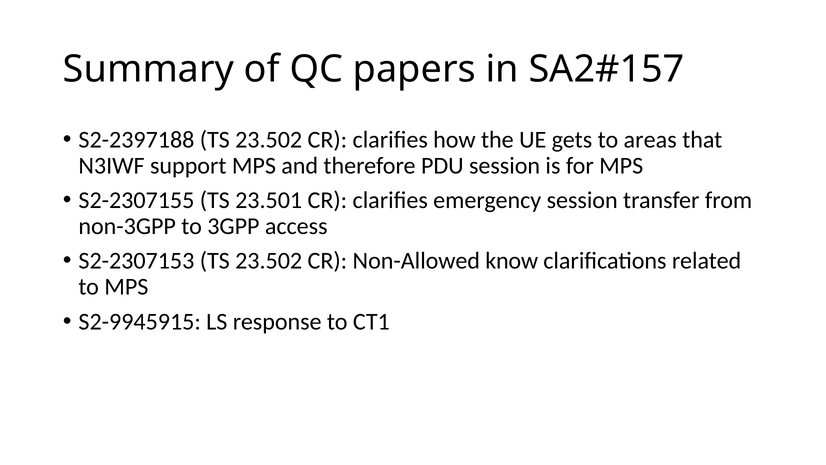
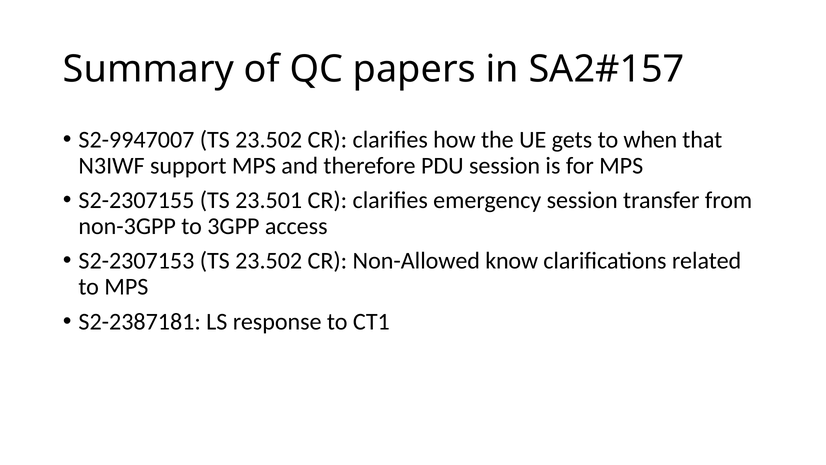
S2-2397188: S2-2397188 -> S2-9947007
areas: areas -> when
S2-9945915: S2-9945915 -> S2-2387181
